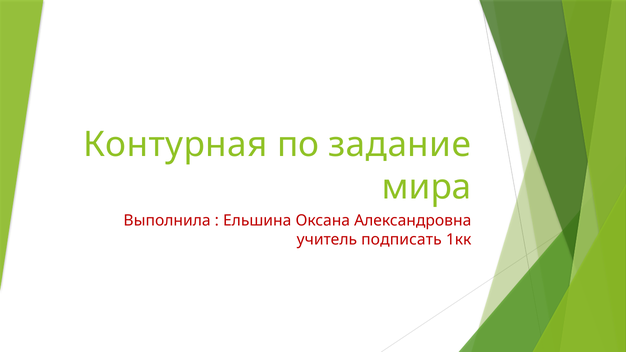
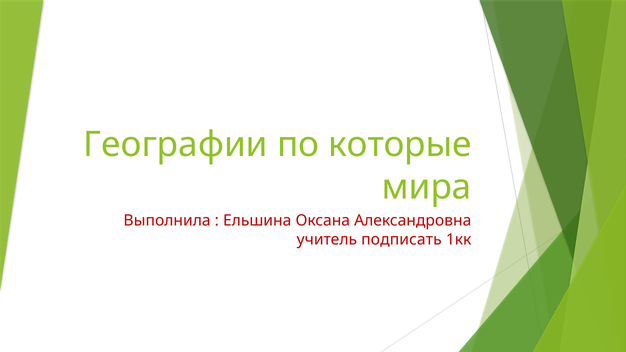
Контурная: Контурная -> Географии
задание: задание -> которые
